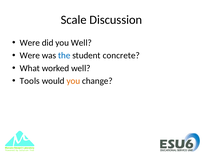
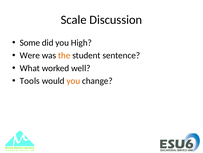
Were at (30, 43): Were -> Some
you Well: Well -> High
the colour: blue -> orange
concrete: concrete -> sentence
